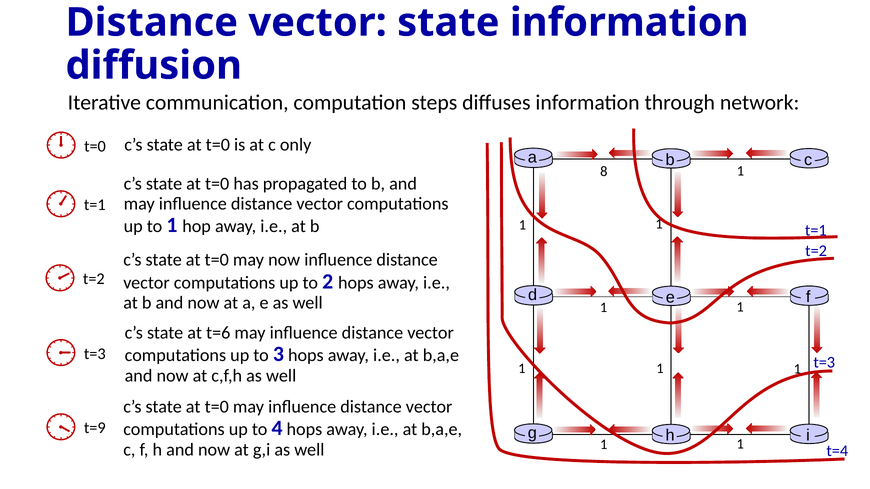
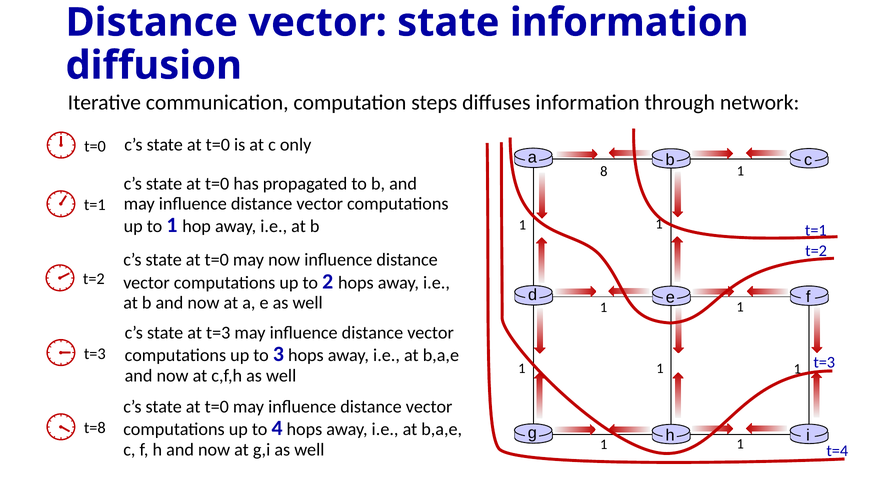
at t=6: t=6 -> t=3
t=9: t=9 -> t=8
